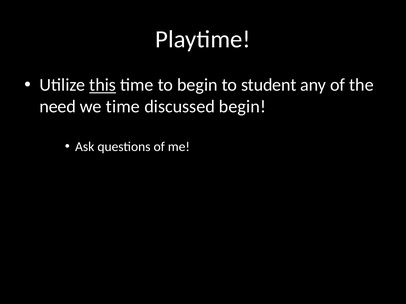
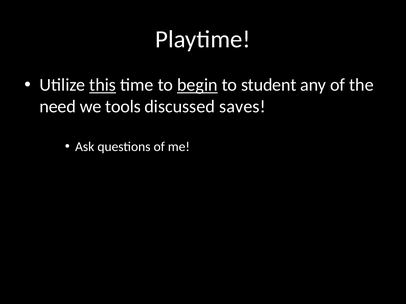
begin at (197, 85) underline: none -> present
we time: time -> tools
discussed begin: begin -> saves
